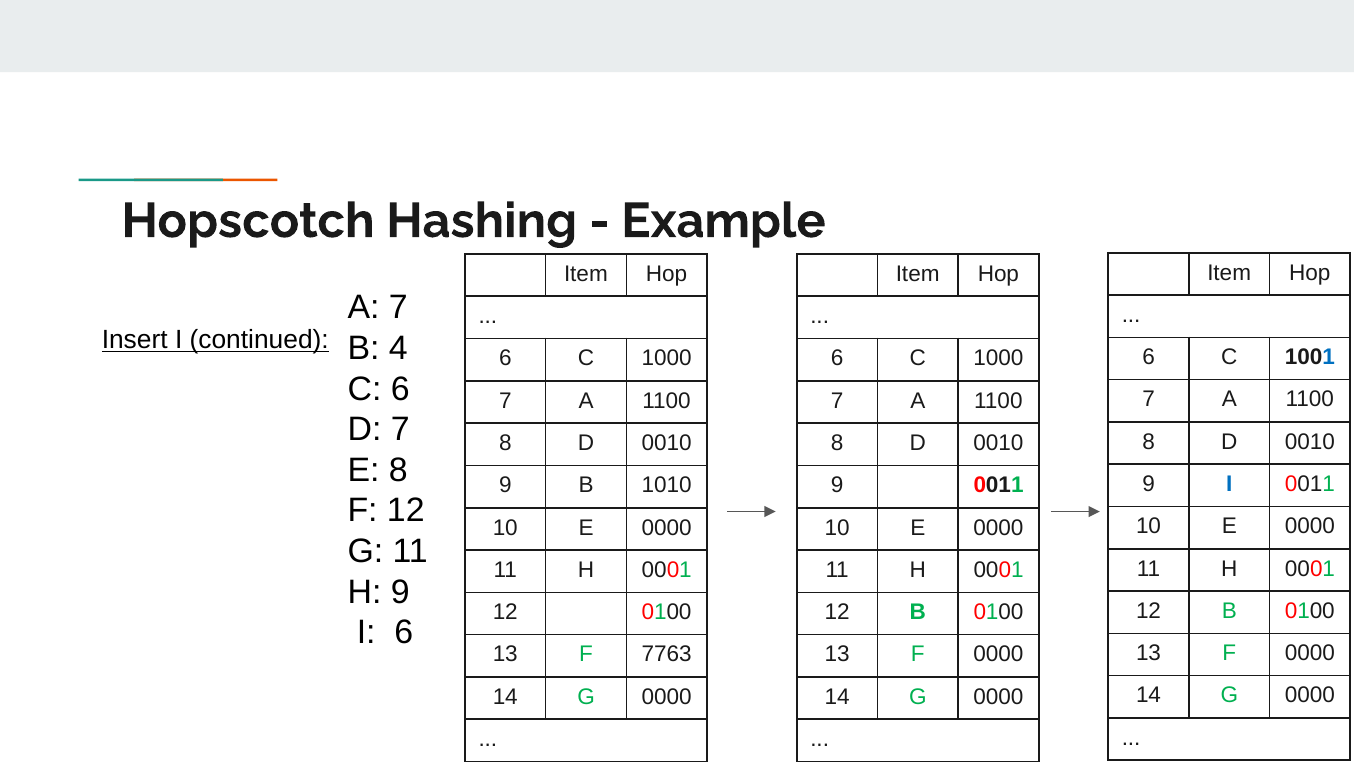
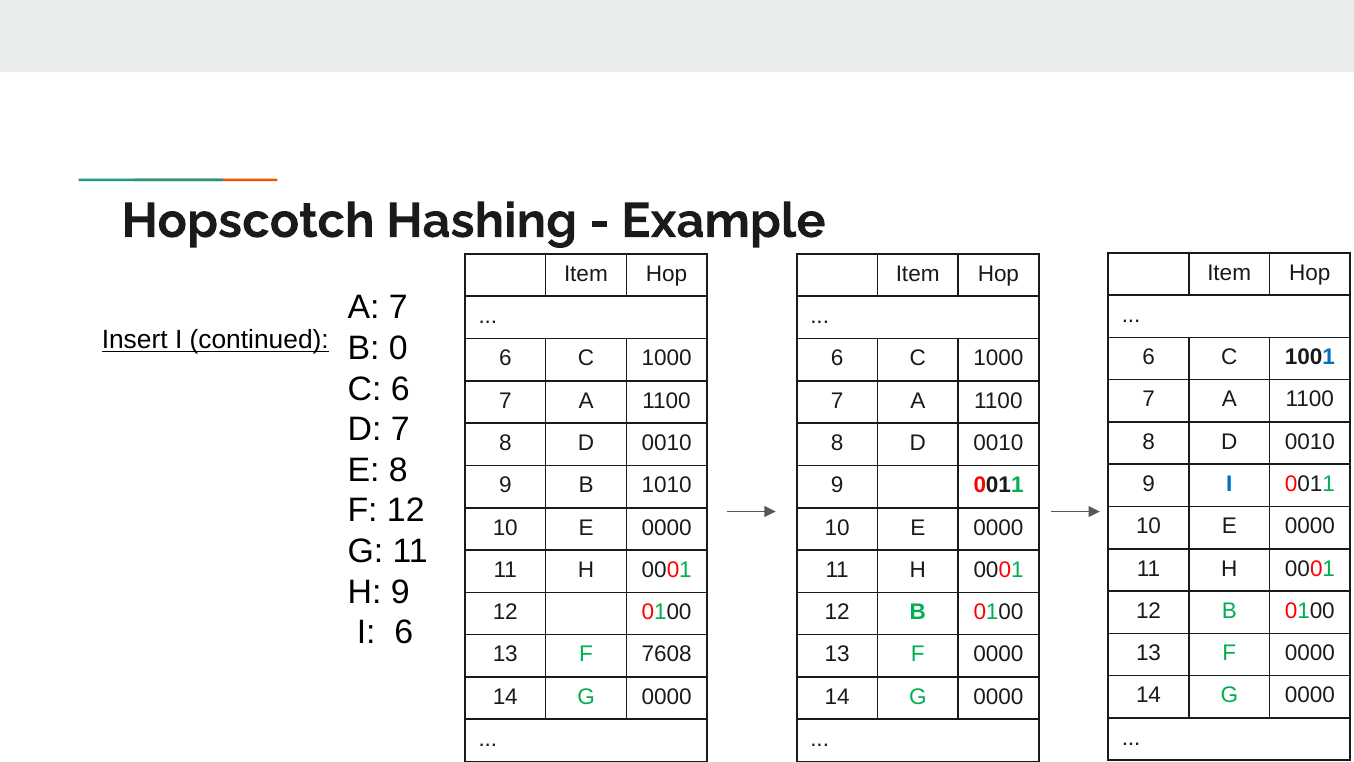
4: 4 -> 0
7763: 7763 -> 7608
